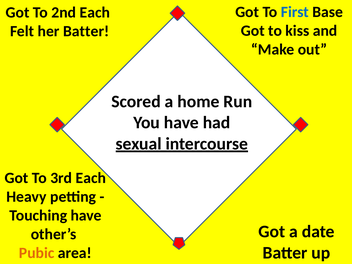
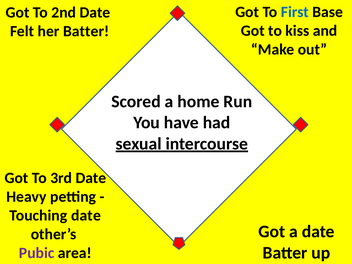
2nd Each: Each -> Date
3rd Each: Each -> Date
Touching have: have -> date
Pubic colour: orange -> purple
